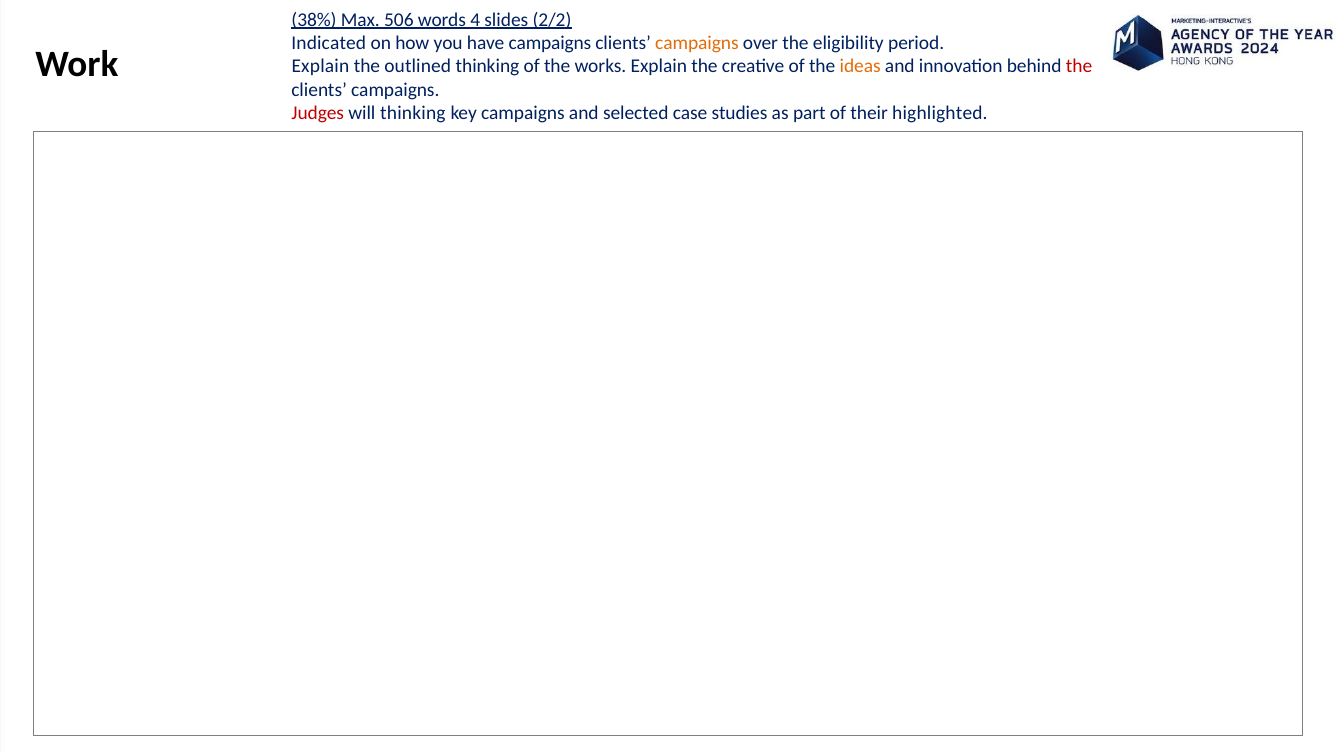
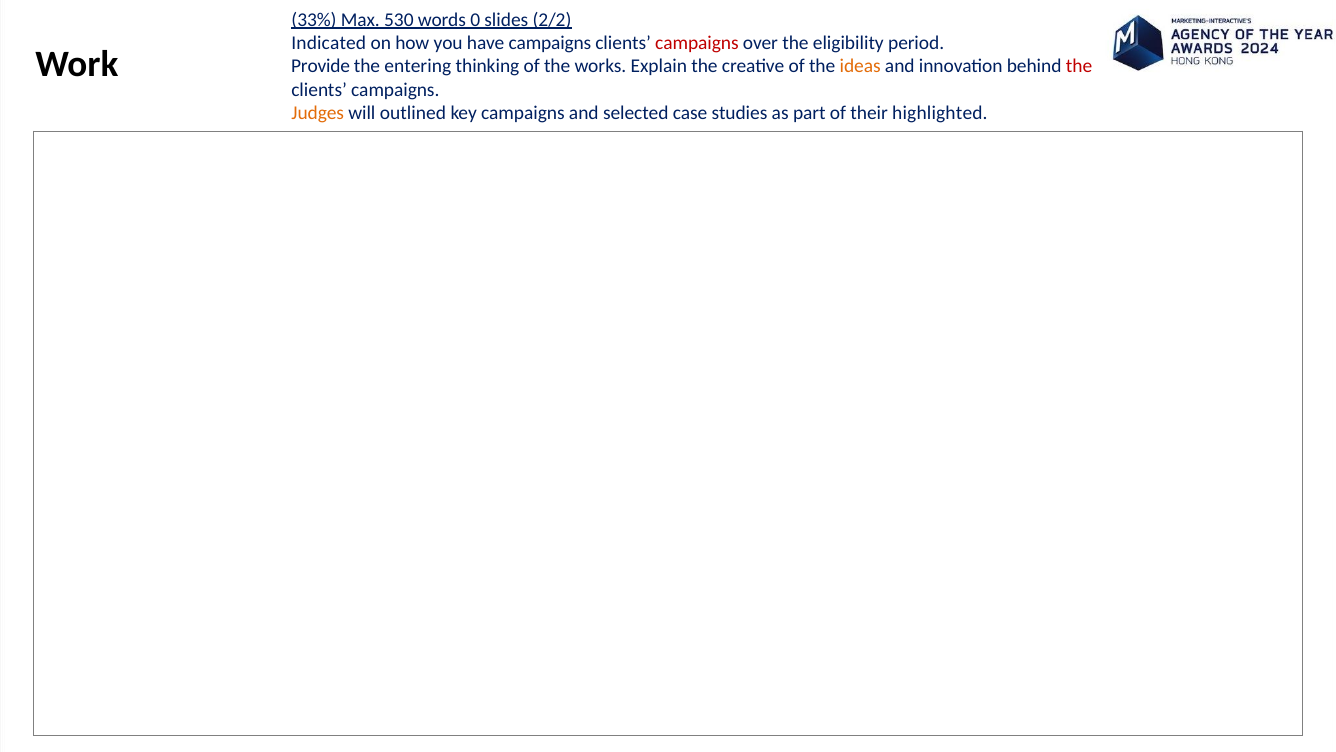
38%: 38% -> 33%
506: 506 -> 530
4: 4 -> 0
campaigns at (697, 43) colour: orange -> red
Explain at (320, 66): Explain -> Provide
outlined: outlined -> entering
Judges colour: red -> orange
will thinking: thinking -> outlined
